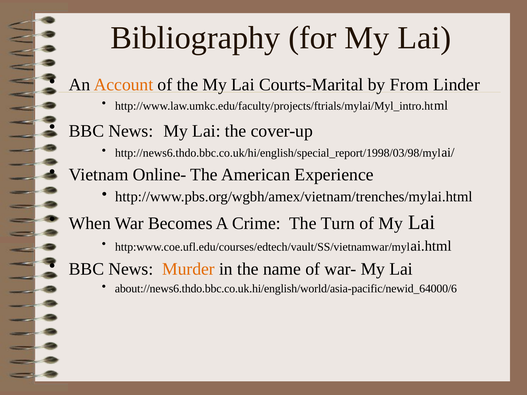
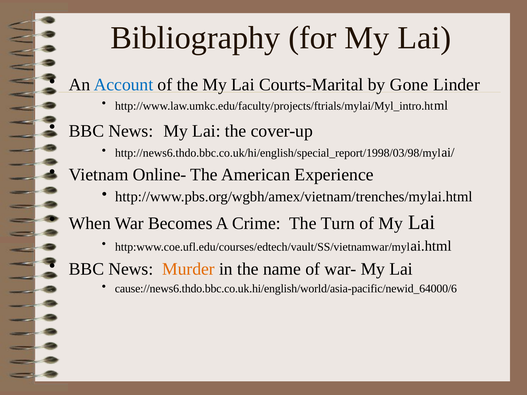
Account colour: orange -> blue
From: From -> Gone
about://news6.thdo.bbc.co.uk.hi/english/world/asia-pacific/newid_64000/6: about://news6.thdo.bbc.co.uk.hi/english/world/asia-pacific/newid_64000/6 -> cause://news6.thdo.bbc.co.uk.hi/english/world/asia-pacific/newid_64000/6
